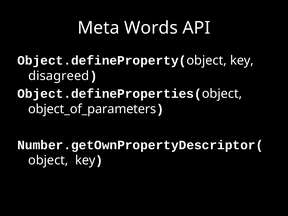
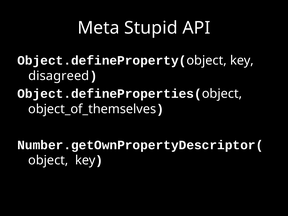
Words: Words -> Stupid
object_of_parameters: object_of_parameters -> object_of_themselves
